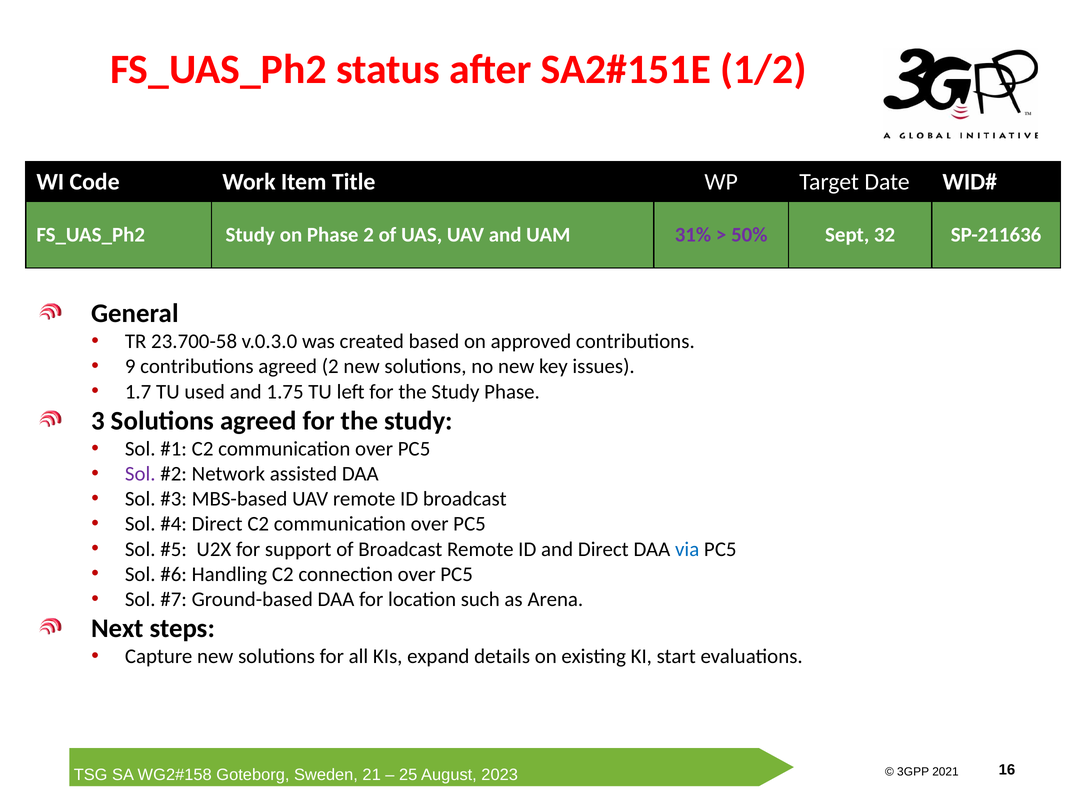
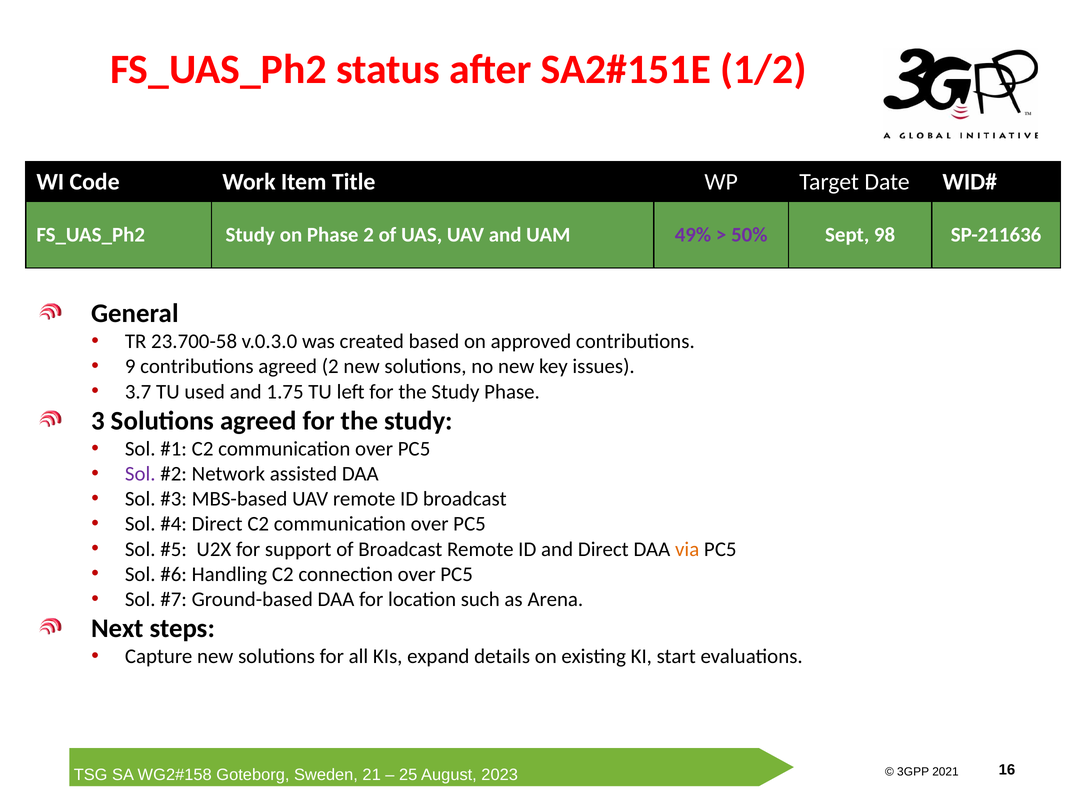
31%: 31% -> 49%
32: 32 -> 98
1.7: 1.7 -> 3.7
via colour: blue -> orange
